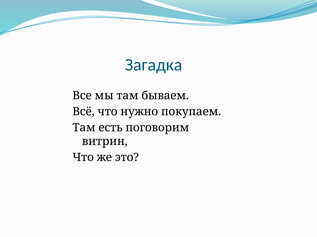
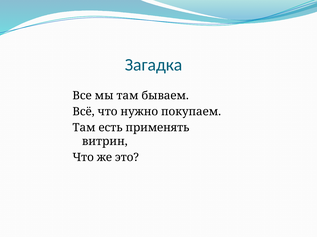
поговорим: поговорим -> применять
